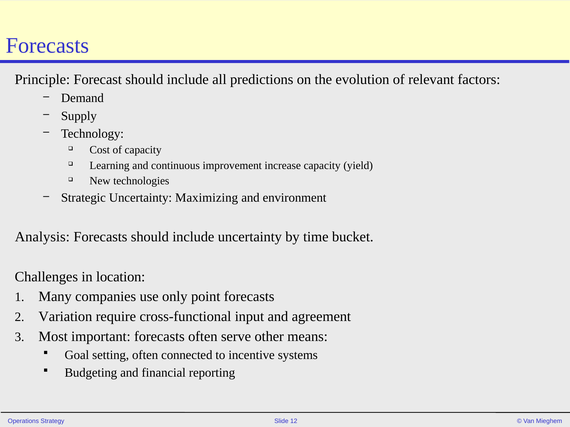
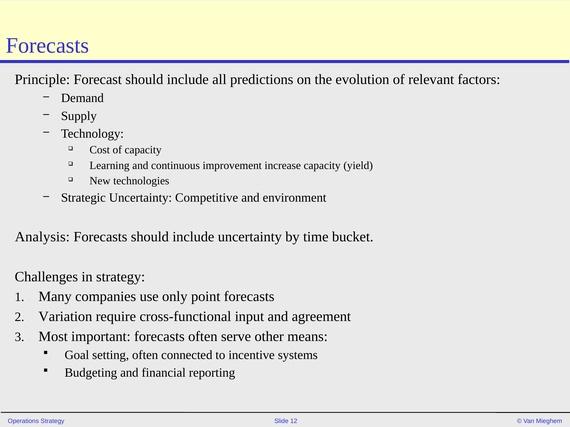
Maximizing: Maximizing -> Competitive
in location: location -> strategy
